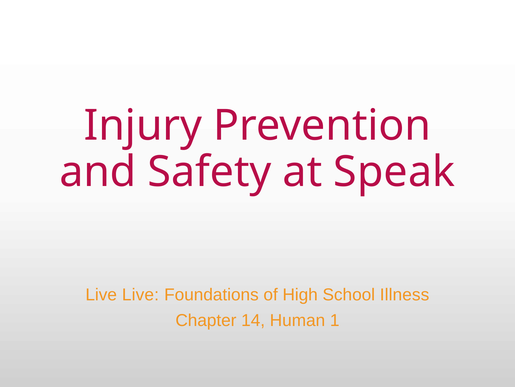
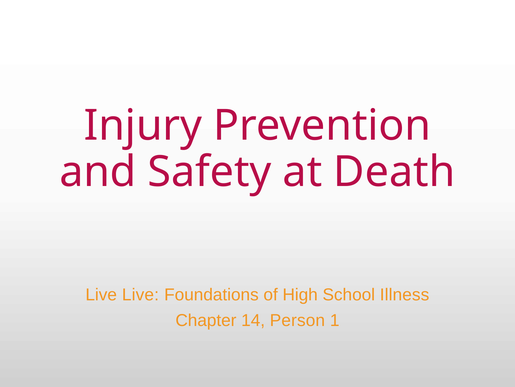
Speak: Speak -> Death
Human: Human -> Person
